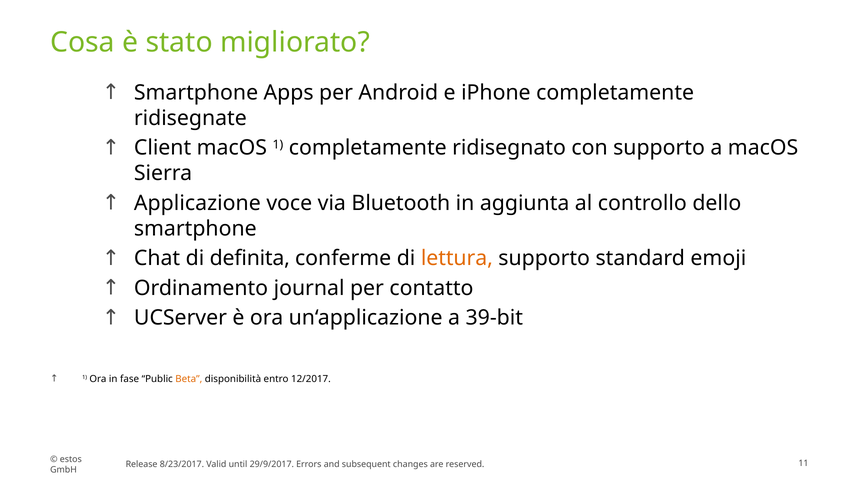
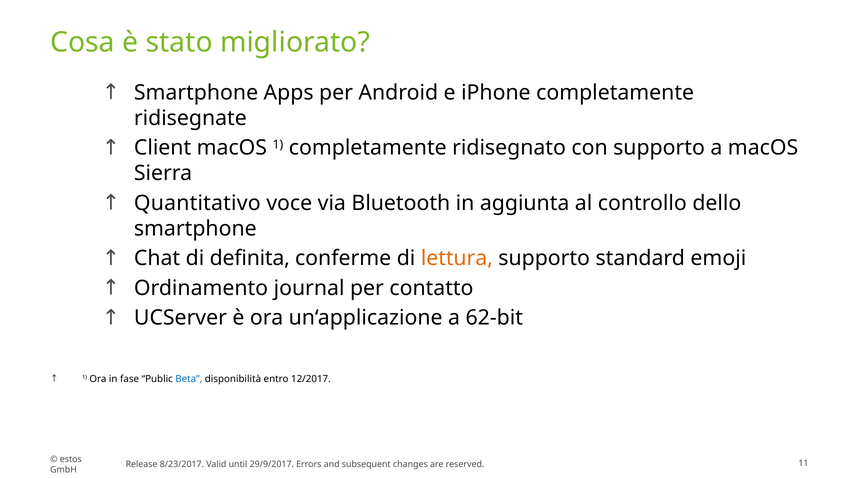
Applicazione: Applicazione -> Quantitativo
39-bit: 39-bit -> 62-bit
Beta colour: orange -> blue
